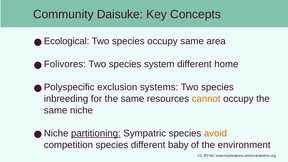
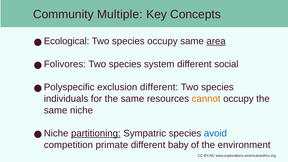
Daisuke: Daisuke -> Multiple
area underline: none -> present
home: home -> social
exclusion systems: systems -> different
inbreeding: inbreeding -> individuals
avoid colour: orange -> blue
competition species: species -> primate
